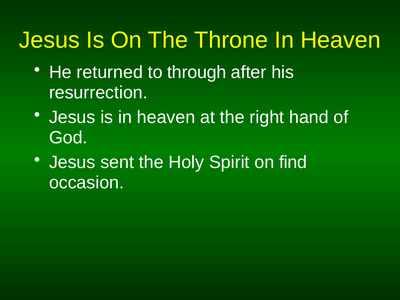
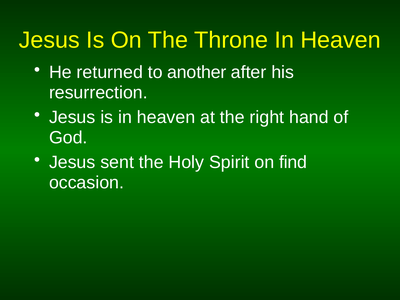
through: through -> another
